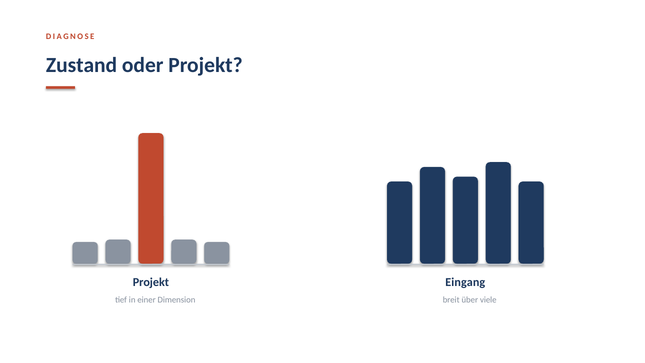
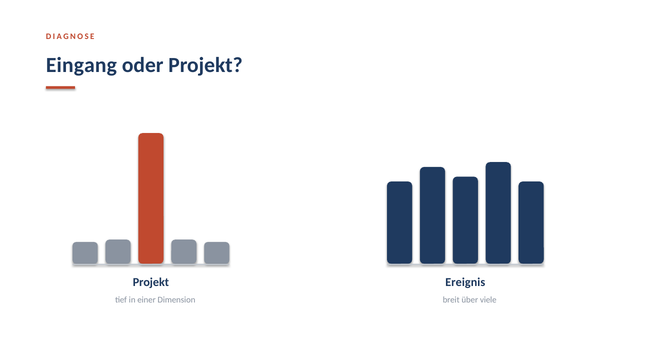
Zustand: Zustand -> Eingang
Eingang: Eingang -> Ereignis
